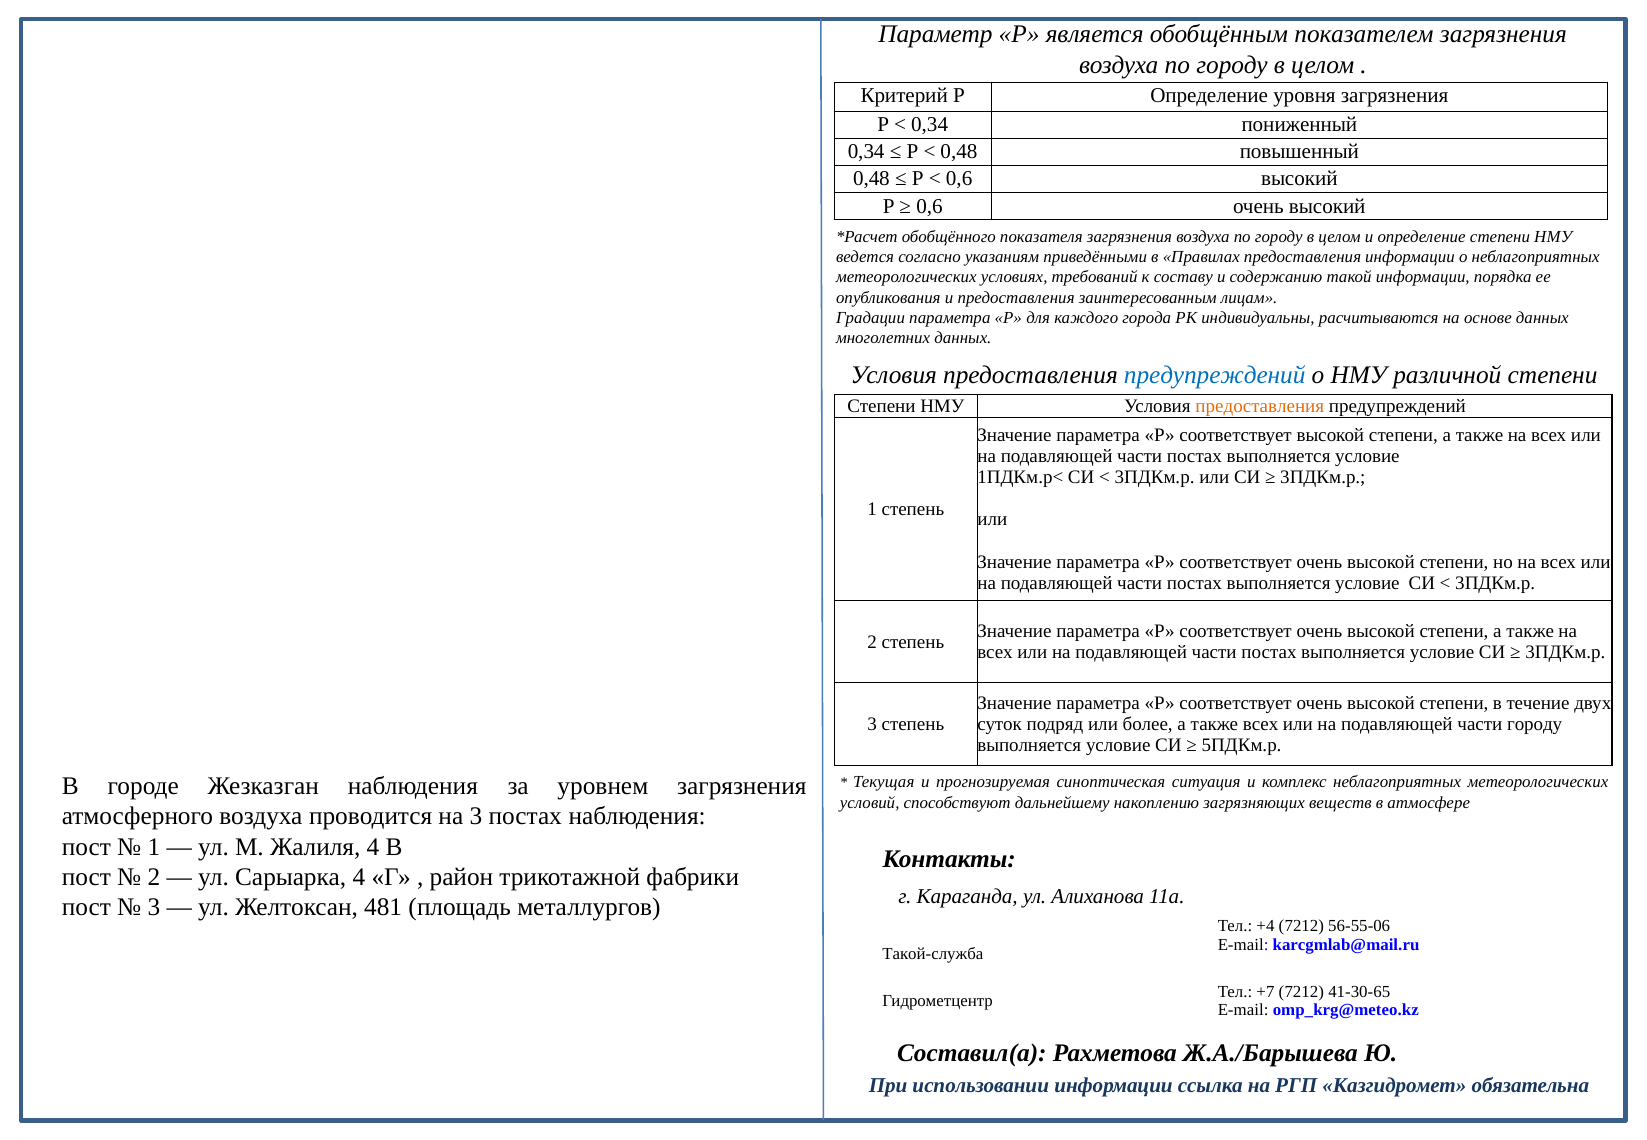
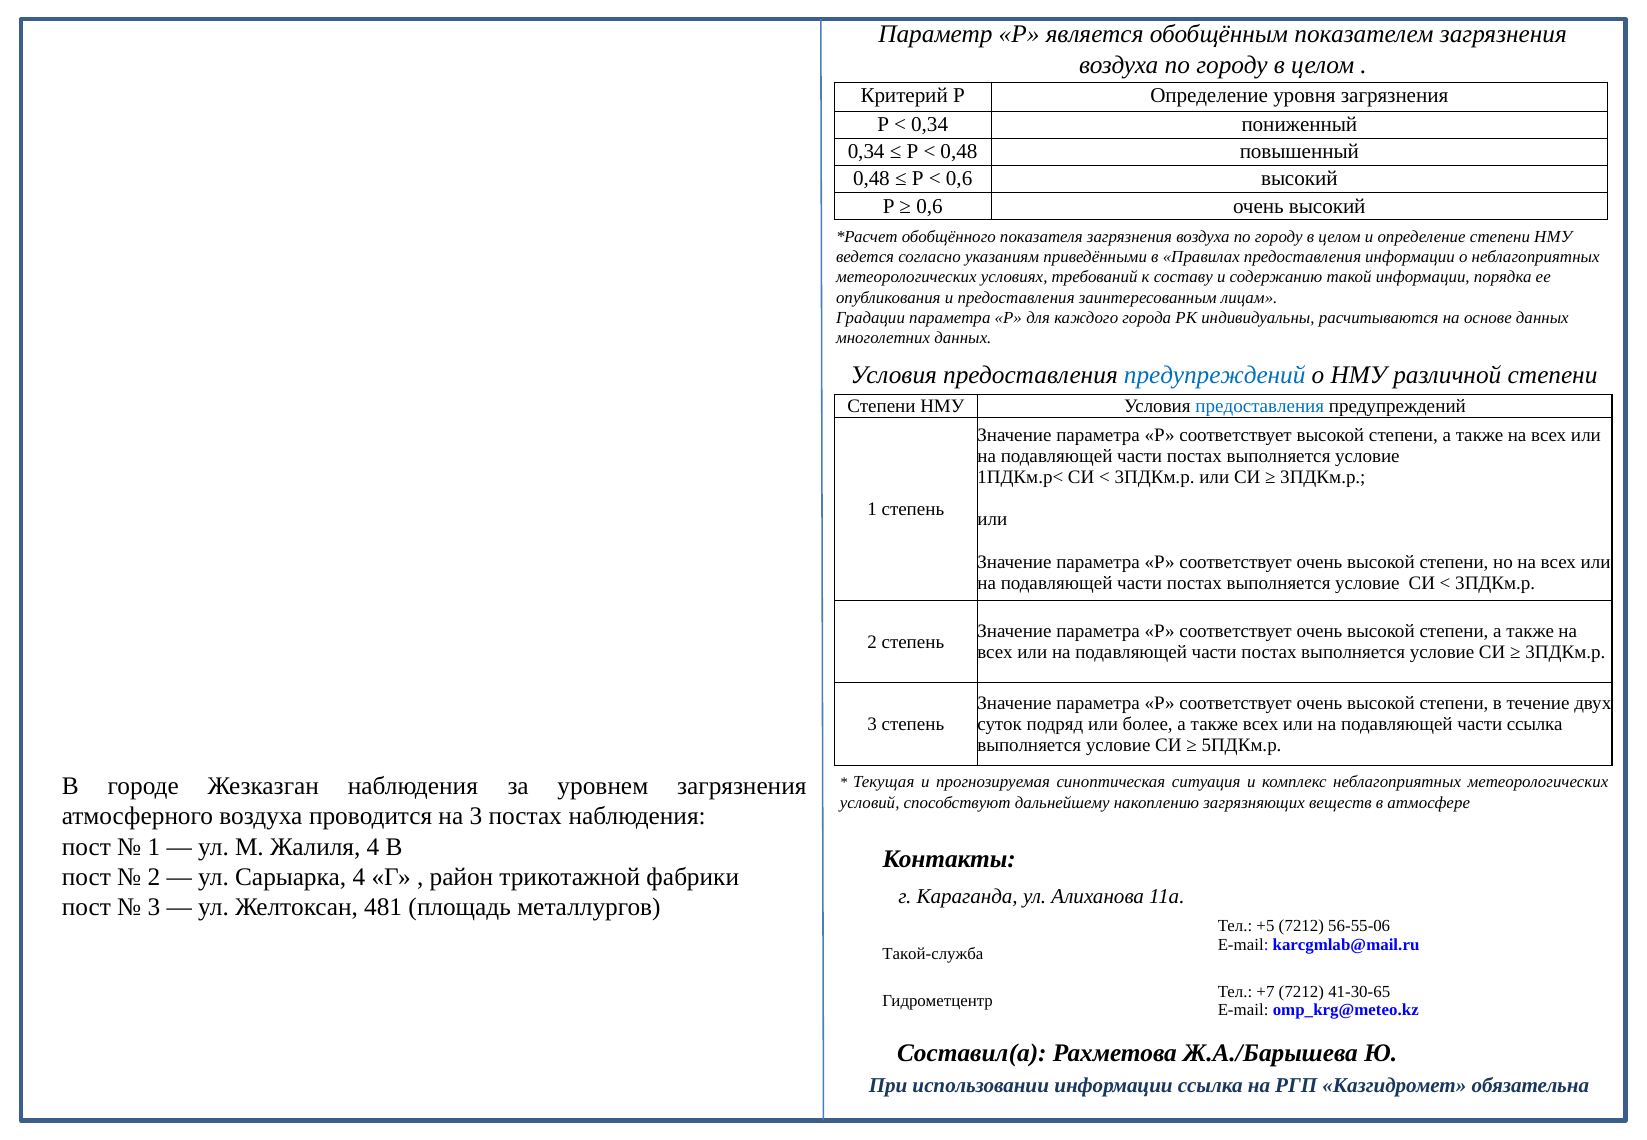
предоставления at (1260, 406) colour: orange -> blue
части городу: городу -> ссылка
+4: +4 -> +5
